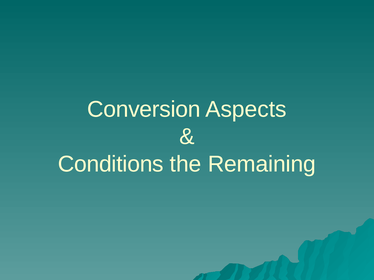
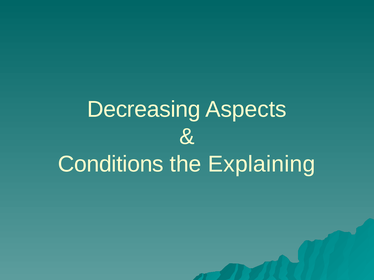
Conversion: Conversion -> Decreasing
Remaining: Remaining -> Explaining
